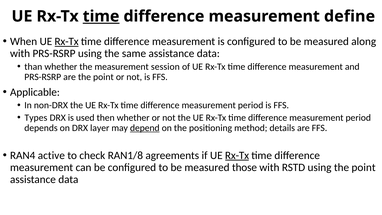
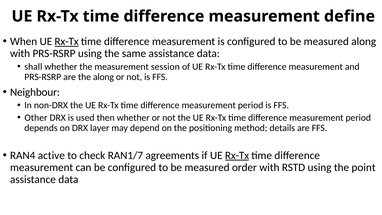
time at (101, 16) underline: present -> none
than: than -> shall
are the point: point -> along
Applicable: Applicable -> Neighbour
Types: Types -> Other
depend underline: present -> none
RAN1/8: RAN1/8 -> RAN1/7
those: those -> order
